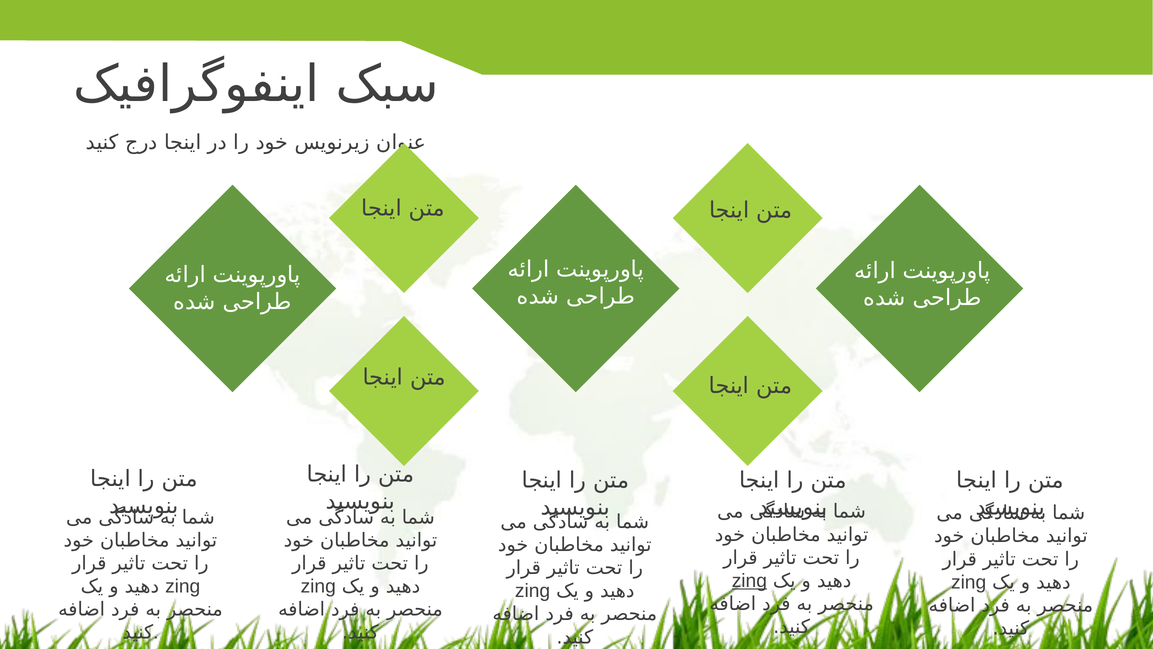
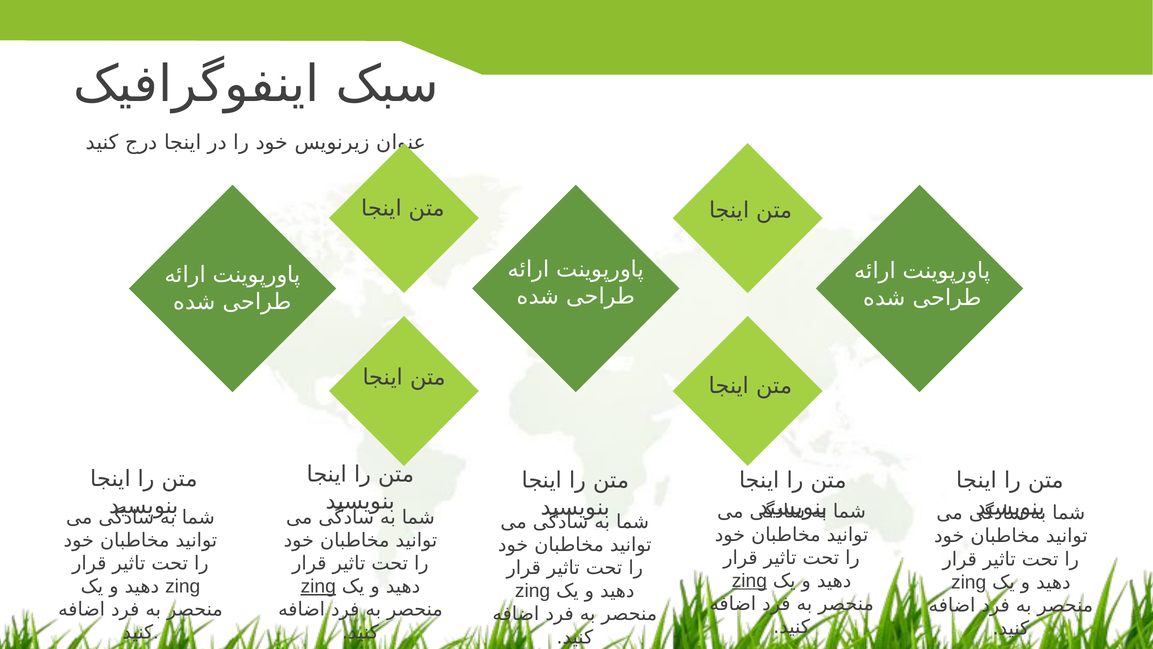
zing at (318, 586) underline: none -> present
